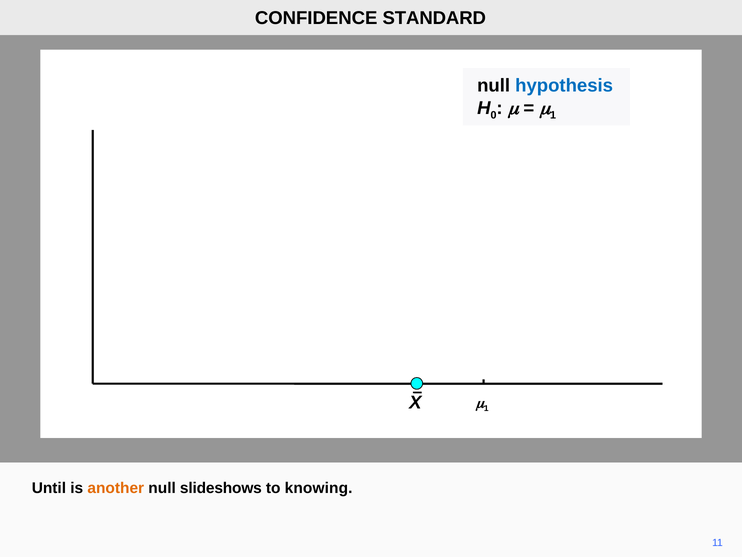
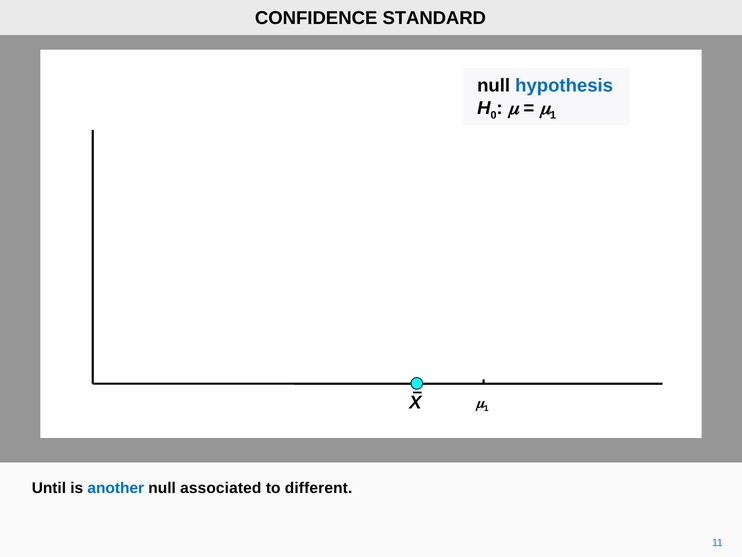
another colour: orange -> blue
slideshows: slideshows -> associated
knowing: knowing -> different
